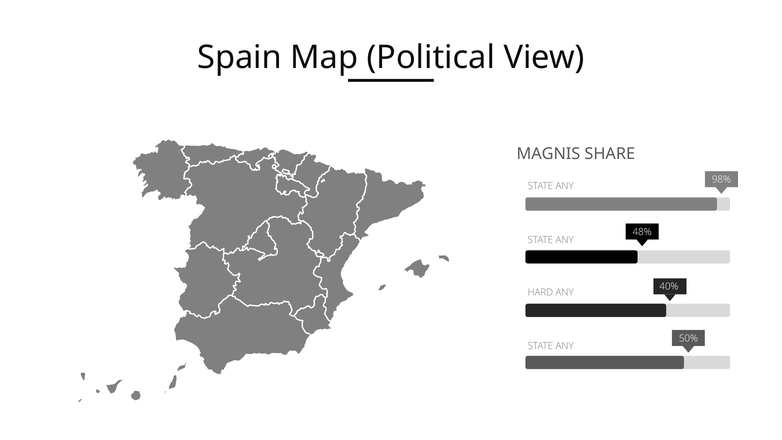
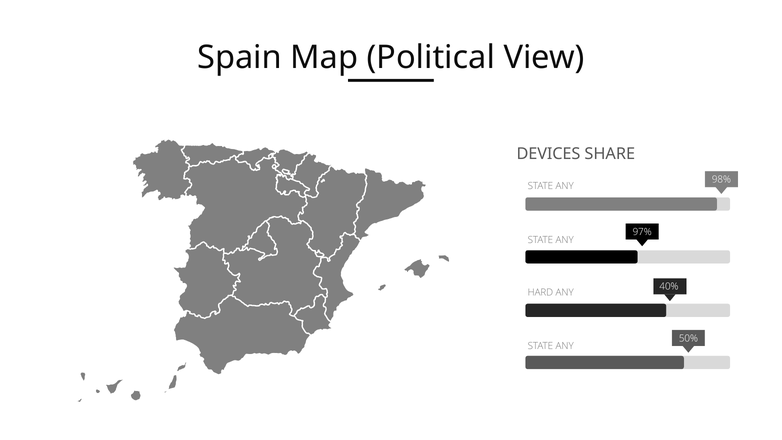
MAGNIS: MAGNIS -> DEVICES
48%: 48% -> 97%
